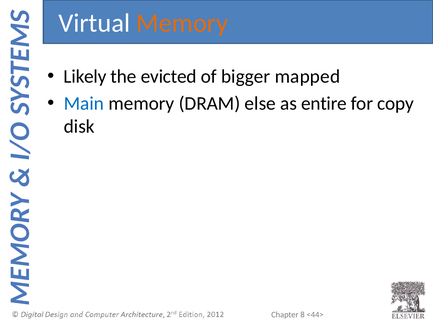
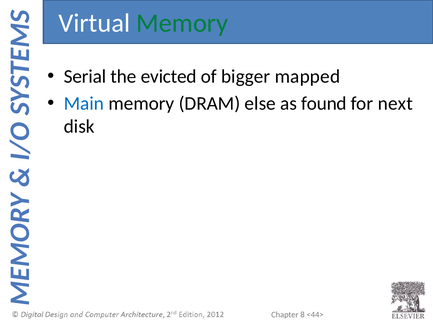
Memory at (182, 23) colour: orange -> green
Likely: Likely -> Serial
entire: entire -> found
copy: copy -> next
